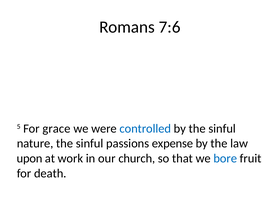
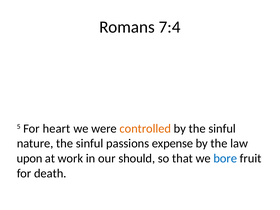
7:6: 7:6 -> 7:4
grace: grace -> heart
controlled colour: blue -> orange
church: church -> should
